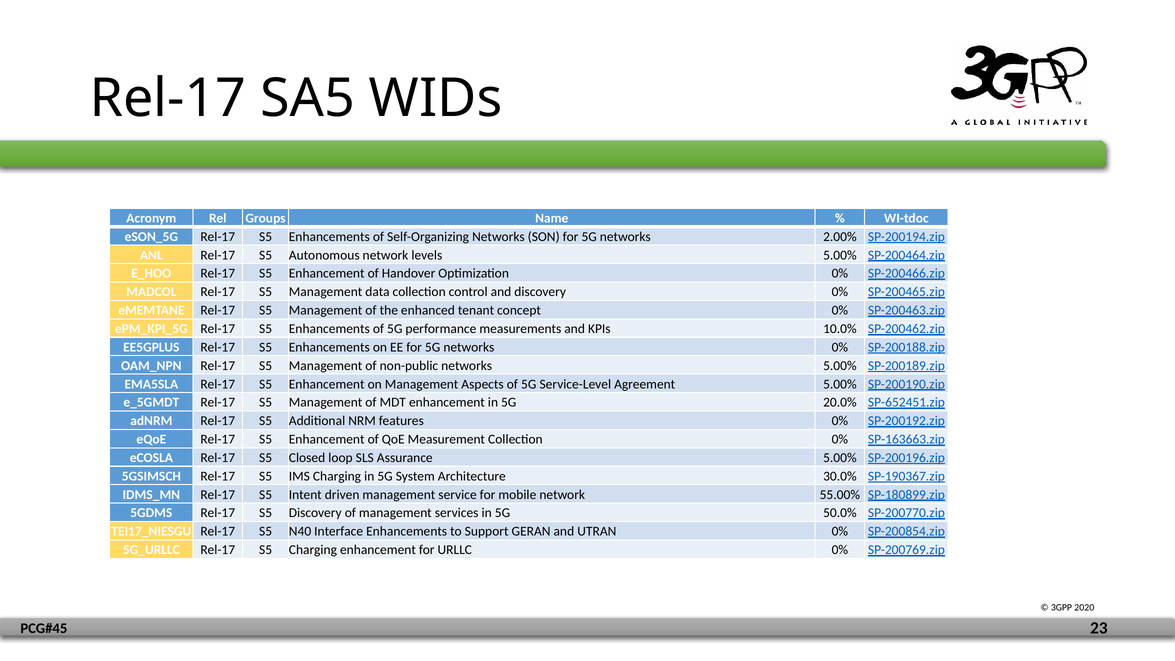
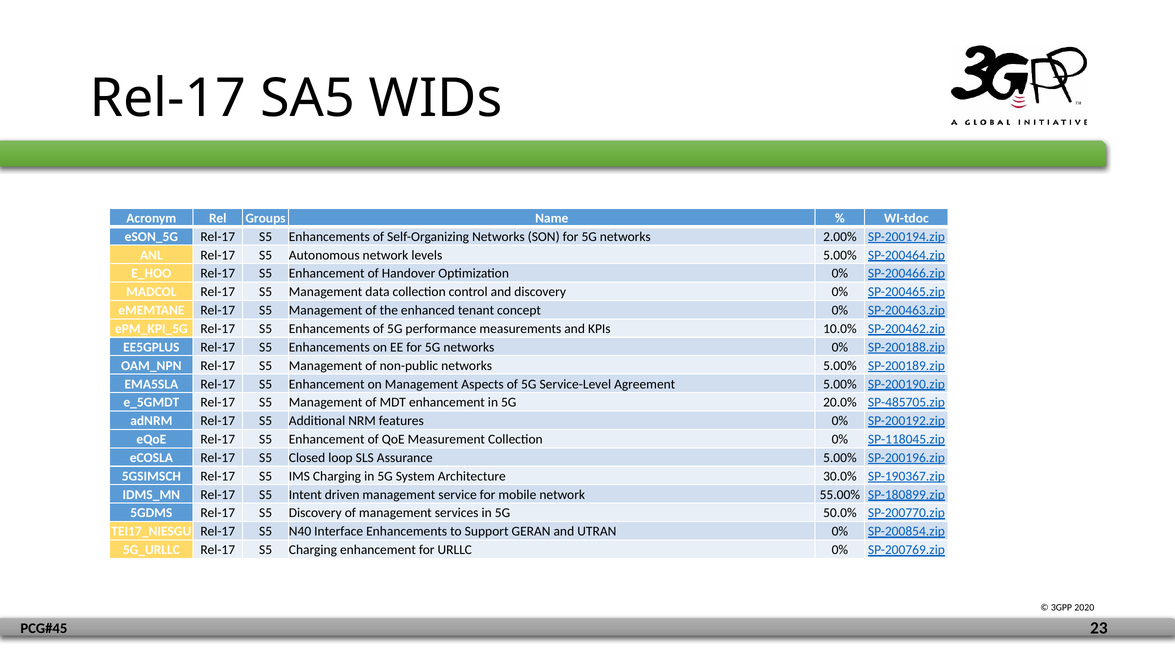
SP-652451.zip: SP-652451.zip -> SP-485705.zip
SP-163663.zip: SP-163663.zip -> SP-118045.zip
